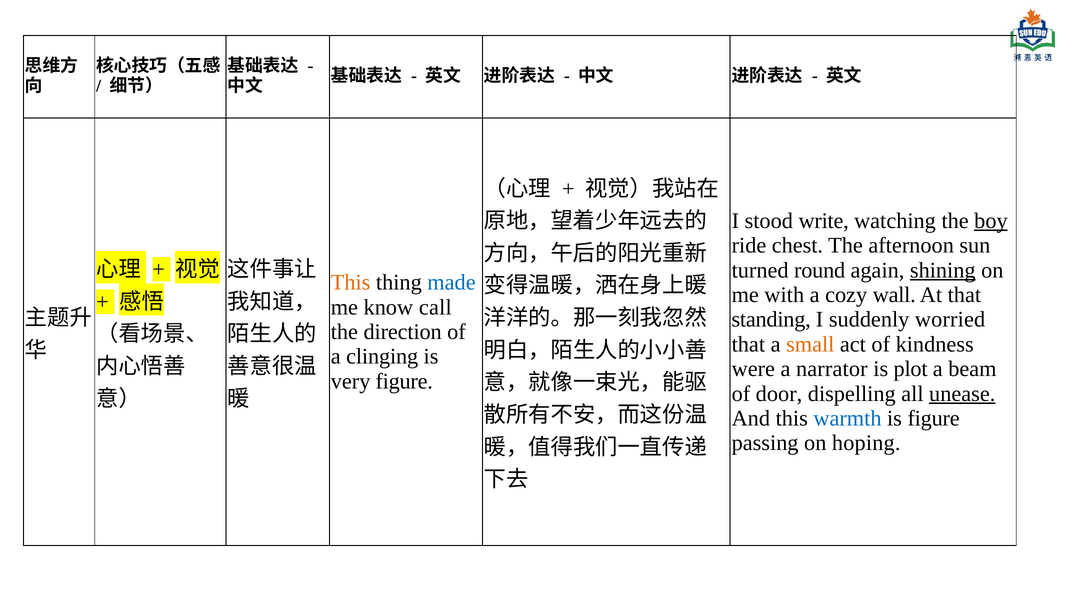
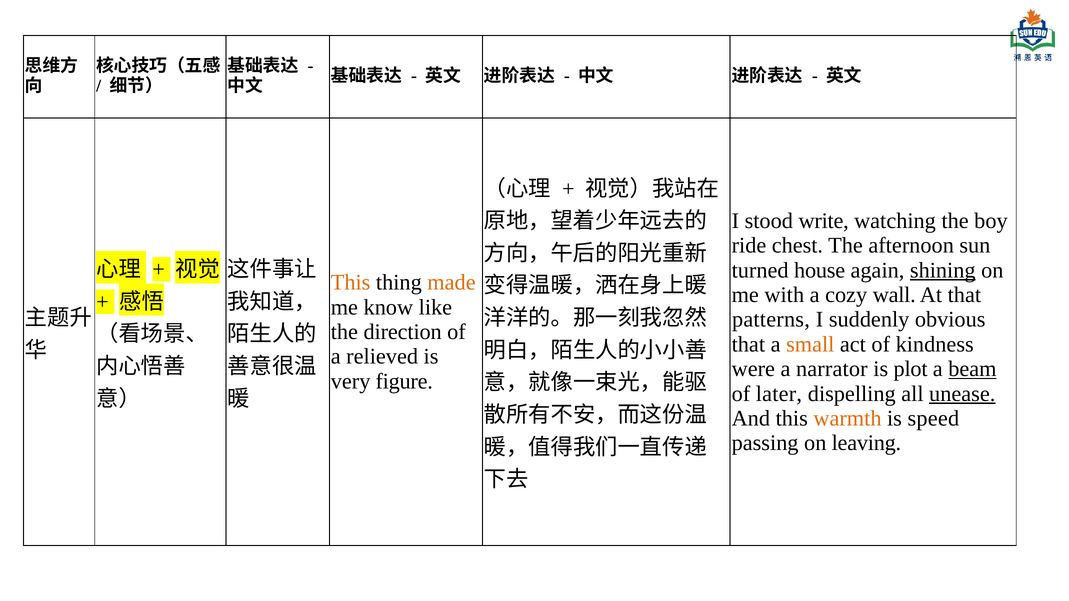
boy underline: present -> none
round: round -> house
made colour: blue -> orange
call: call -> like
standing: standing -> patterns
worried: worried -> obvious
clinging: clinging -> relieved
beam underline: none -> present
door: door -> later
warmth colour: blue -> orange
is figure: figure -> speed
hoping: hoping -> leaving
